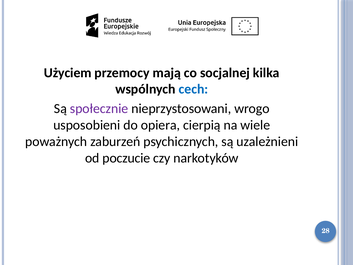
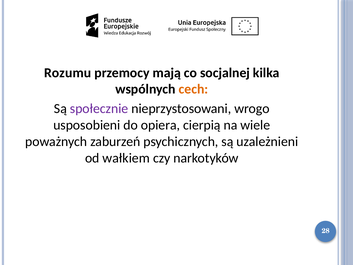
Użyciem: Użyciem -> Rozumu
cech colour: blue -> orange
poczucie: poczucie -> wałkiem
